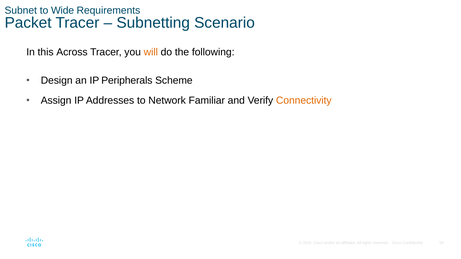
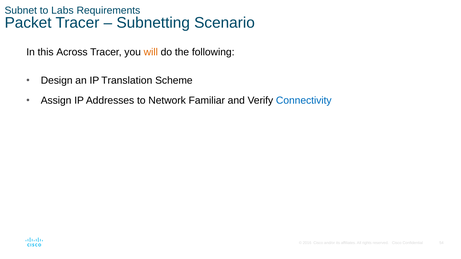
Wide: Wide -> Labs
Peripherals: Peripherals -> Translation
Connectivity colour: orange -> blue
